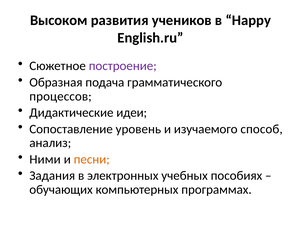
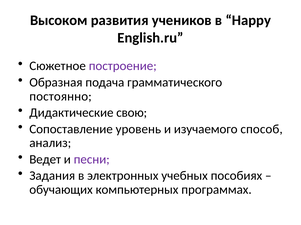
процессов: процессов -> постоянно
идеи: идеи -> свою
Ними: Ними -> Ведет
песни colour: orange -> purple
